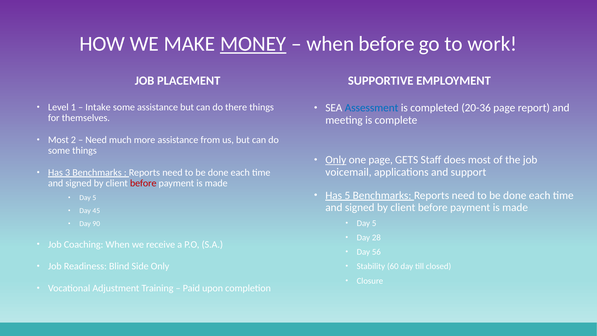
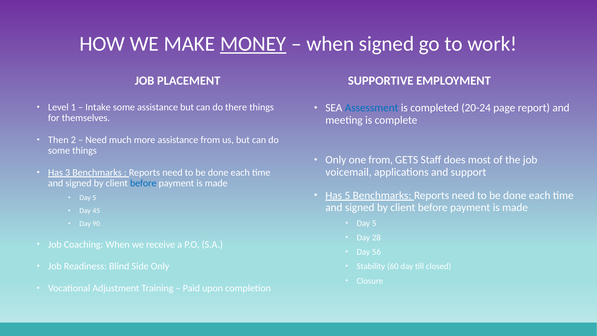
when before: before -> signed
20-36: 20-36 -> 20-24
Most at (58, 140): Most -> Then
Only at (336, 160) underline: present -> none
one page: page -> from
before at (143, 183) colour: red -> blue
